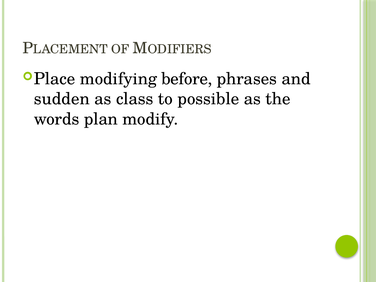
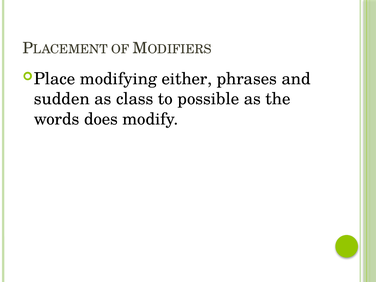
before: before -> either
plan: plan -> does
